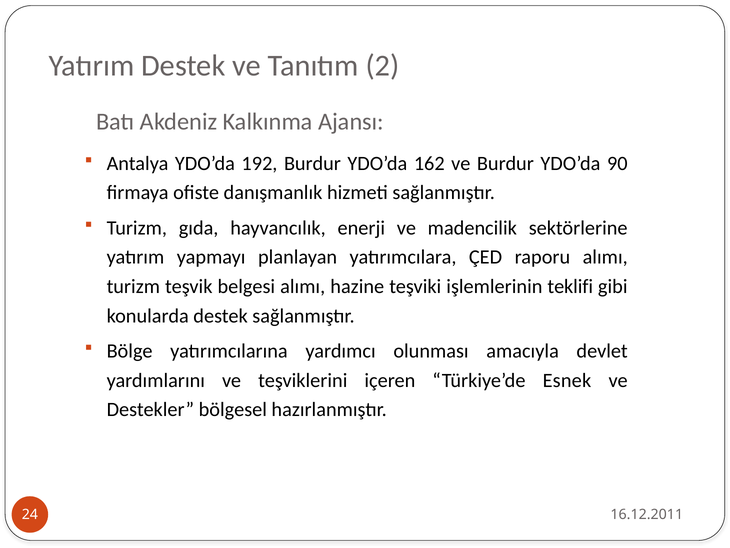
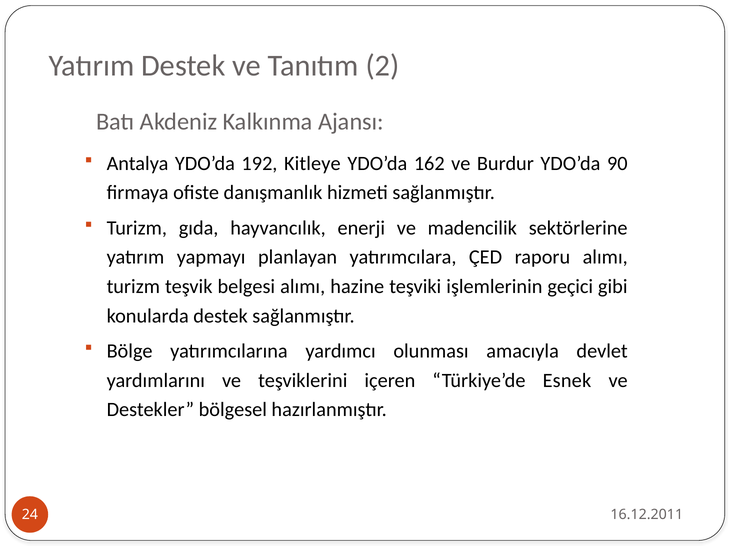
192 Burdur: Burdur -> Kitleye
teklifi: teklifi -> geçici
